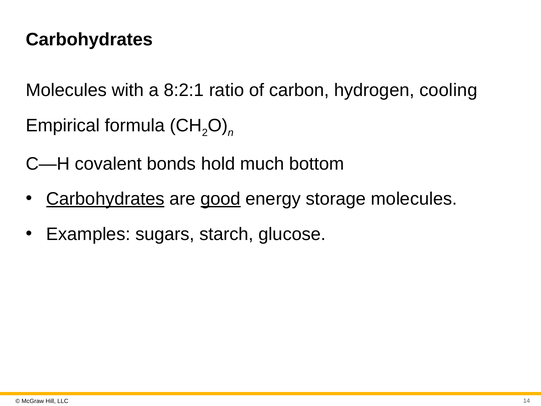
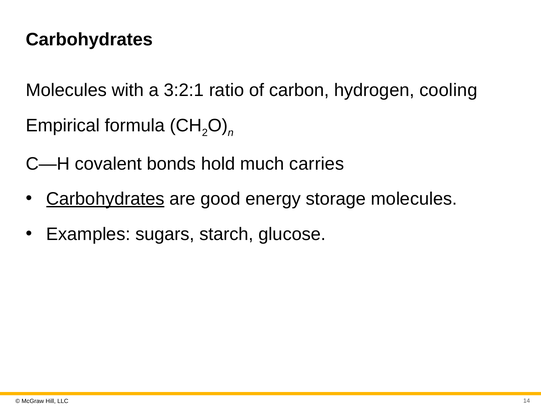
8:2:1: 8:2:1 -> 3:2:1
bottom: bottom -> carries
good underline: present -> none
